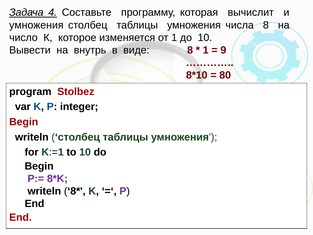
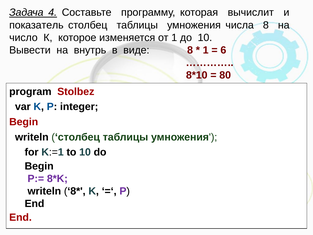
умножения at (36, 25): умножения -> показатель
9: 9 -> 6
